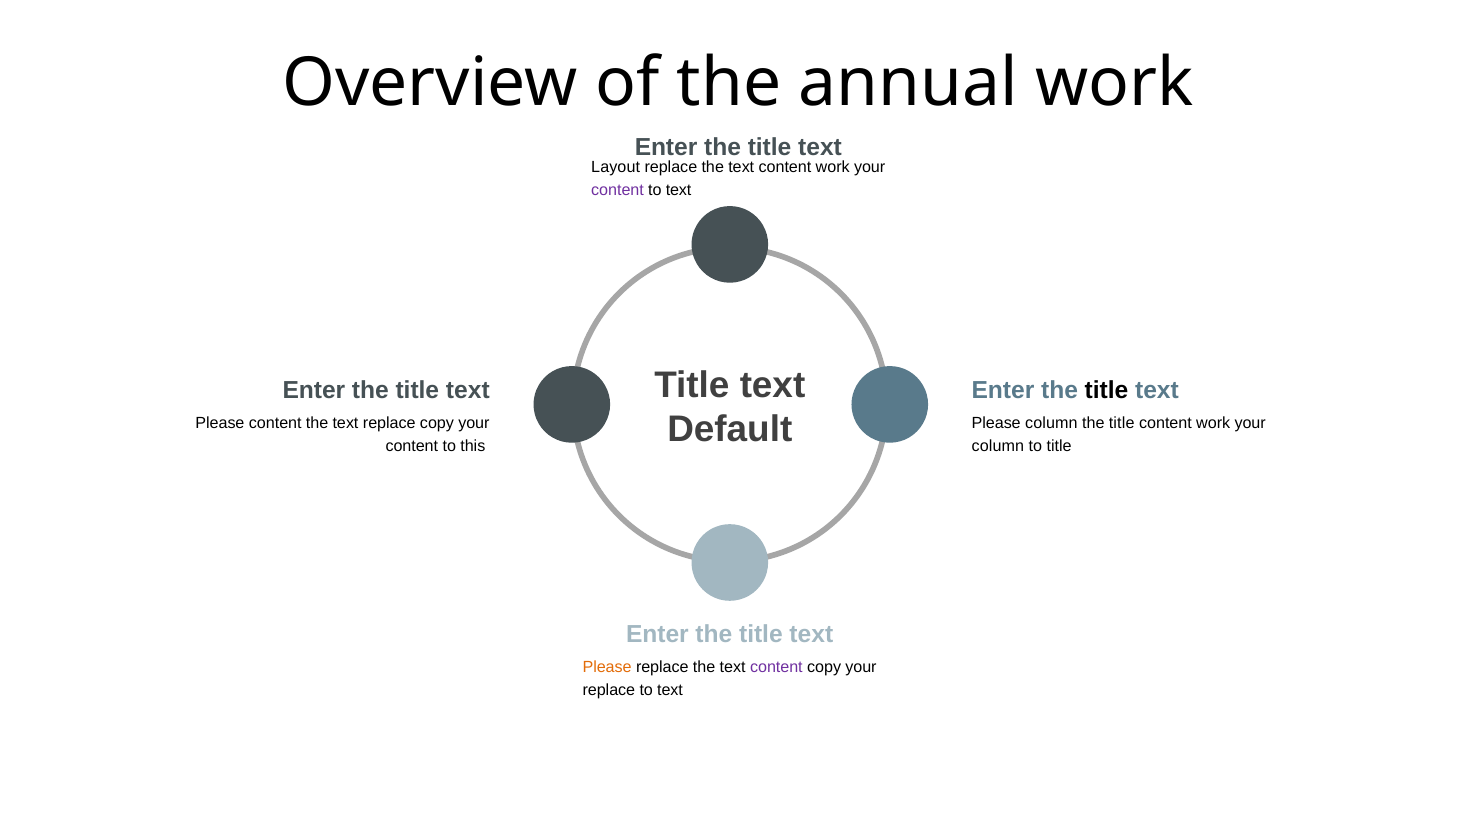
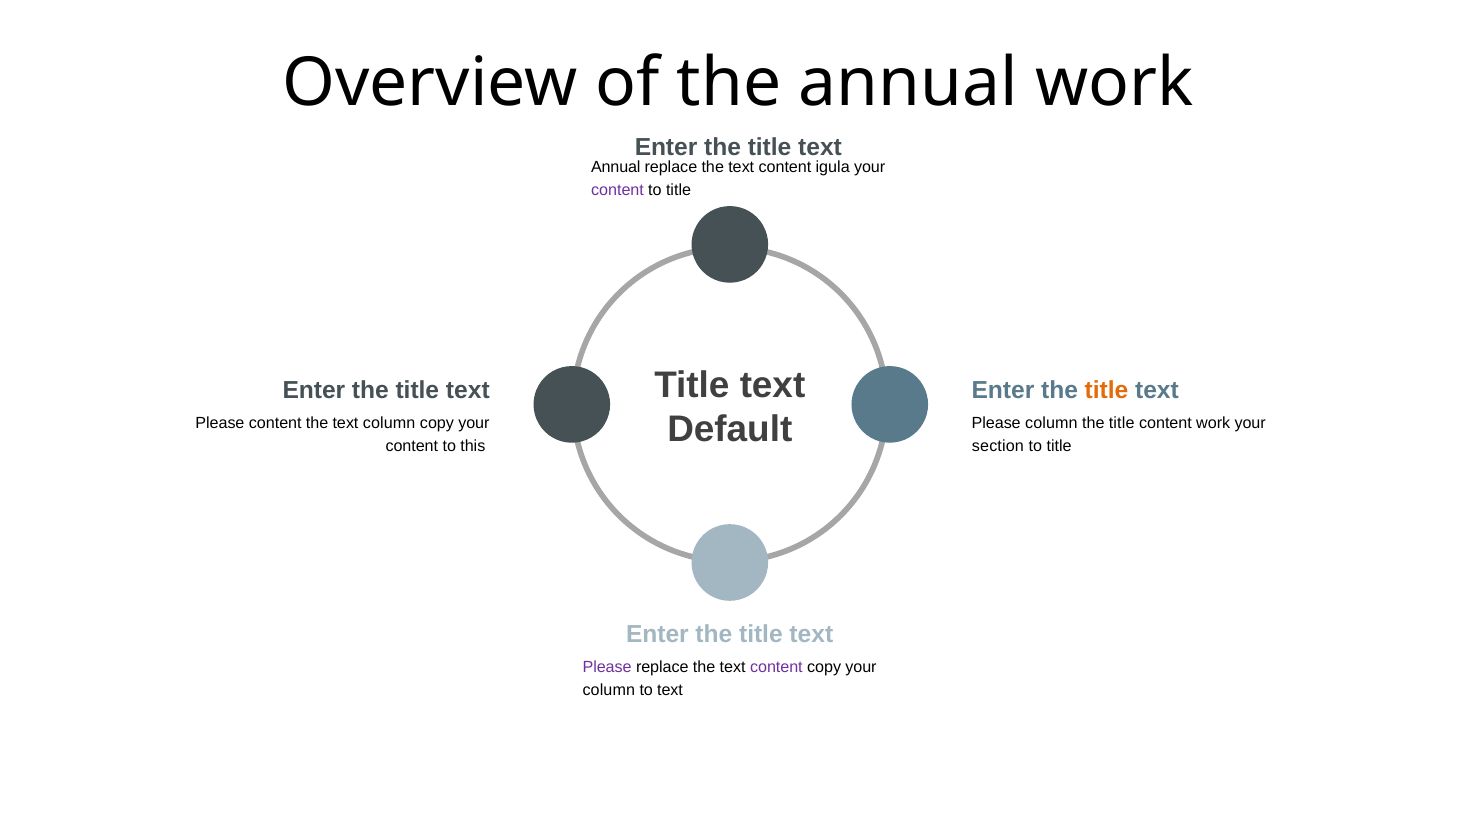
Layout at (616, 167): Layout -> Annual
text content work: work -> igula
text at (679, 190): text -> title
title at (1107, 390) colour: black -> orange
text replace: replace -> column
column at (998, 446): column -> section
Please at (607, 667) colour: orange -> purple
replace at (609, 690): replace -> column
